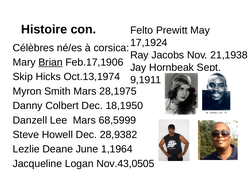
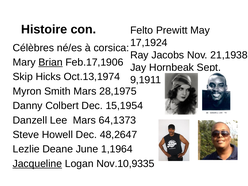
18,1950: 18,1950 -> 15,1954
68,5999: 68,5999 -> 64,1373
28,9382: 28,9382 -> 48,2647
Jacqueline underline: none -> present
Nov.43,0505: Nov.43,0505 -> Nov.10,9335
